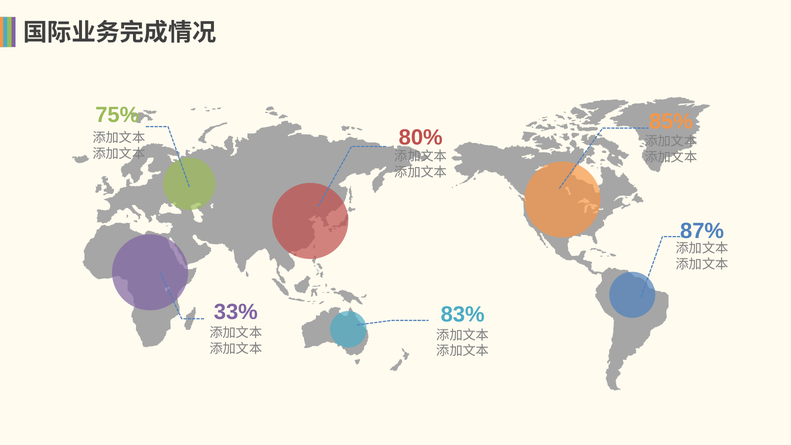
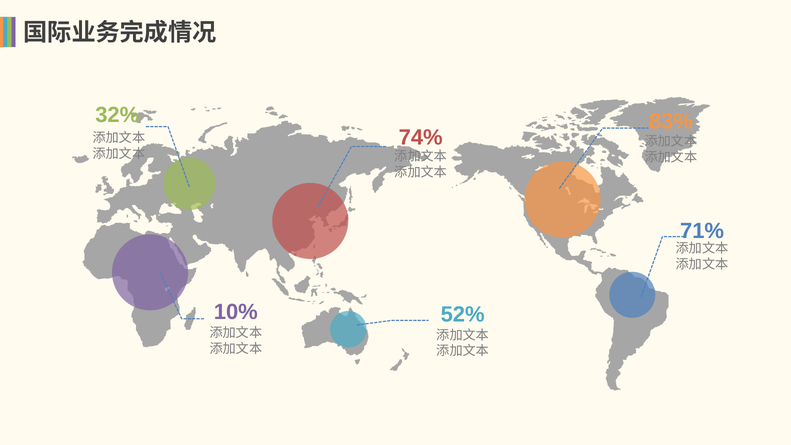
75%: 75% -> 32%
85%: 85% -> 83%
80%: 80% -> 74%
87%: 87% -> 71%
33%: 33% -> 10%
83%: 83% -> 52%
